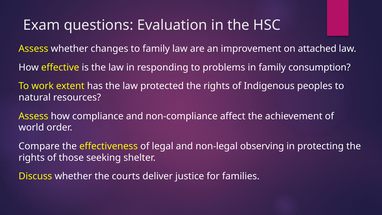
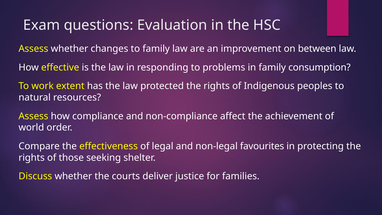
attached: attached -> between
observing: observing -> favourites
